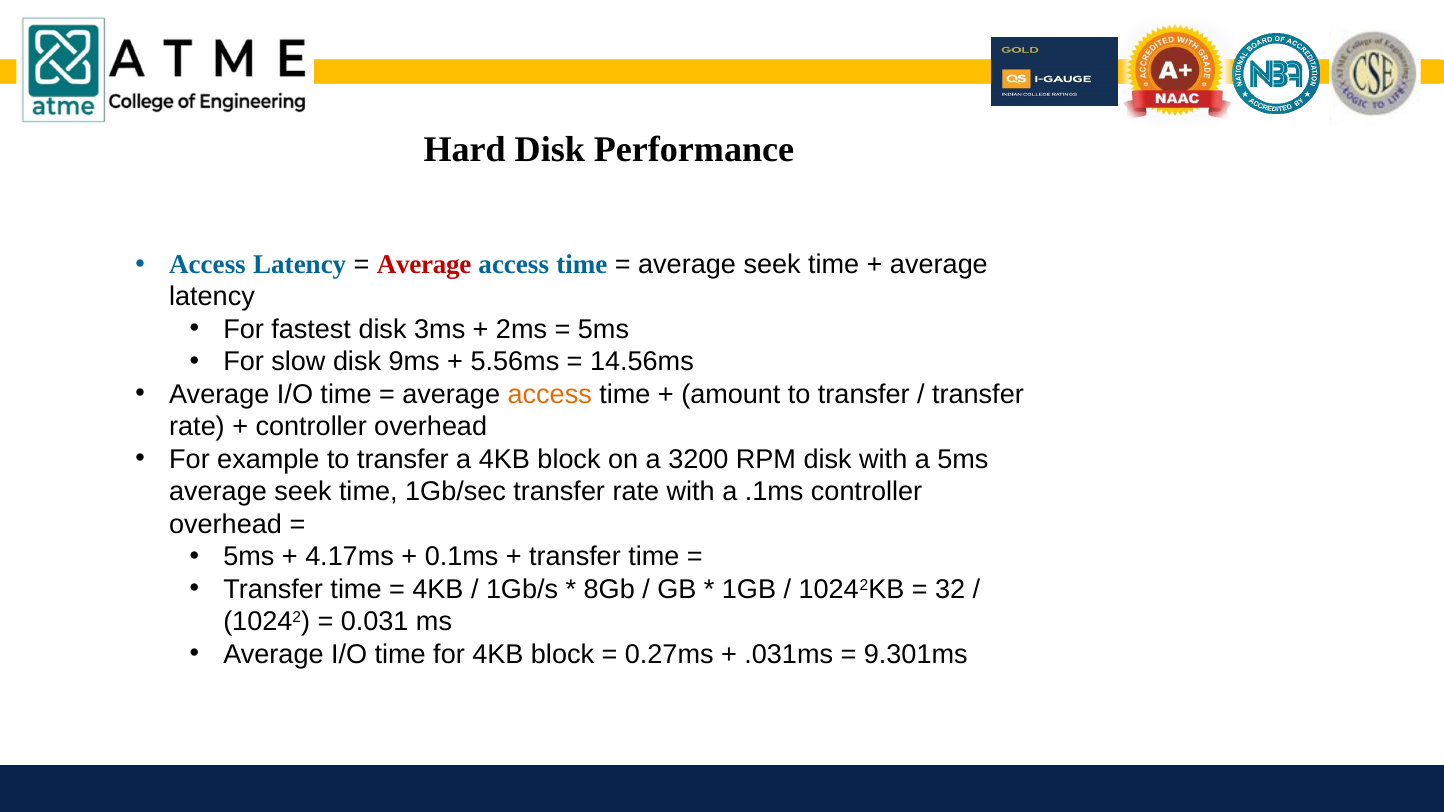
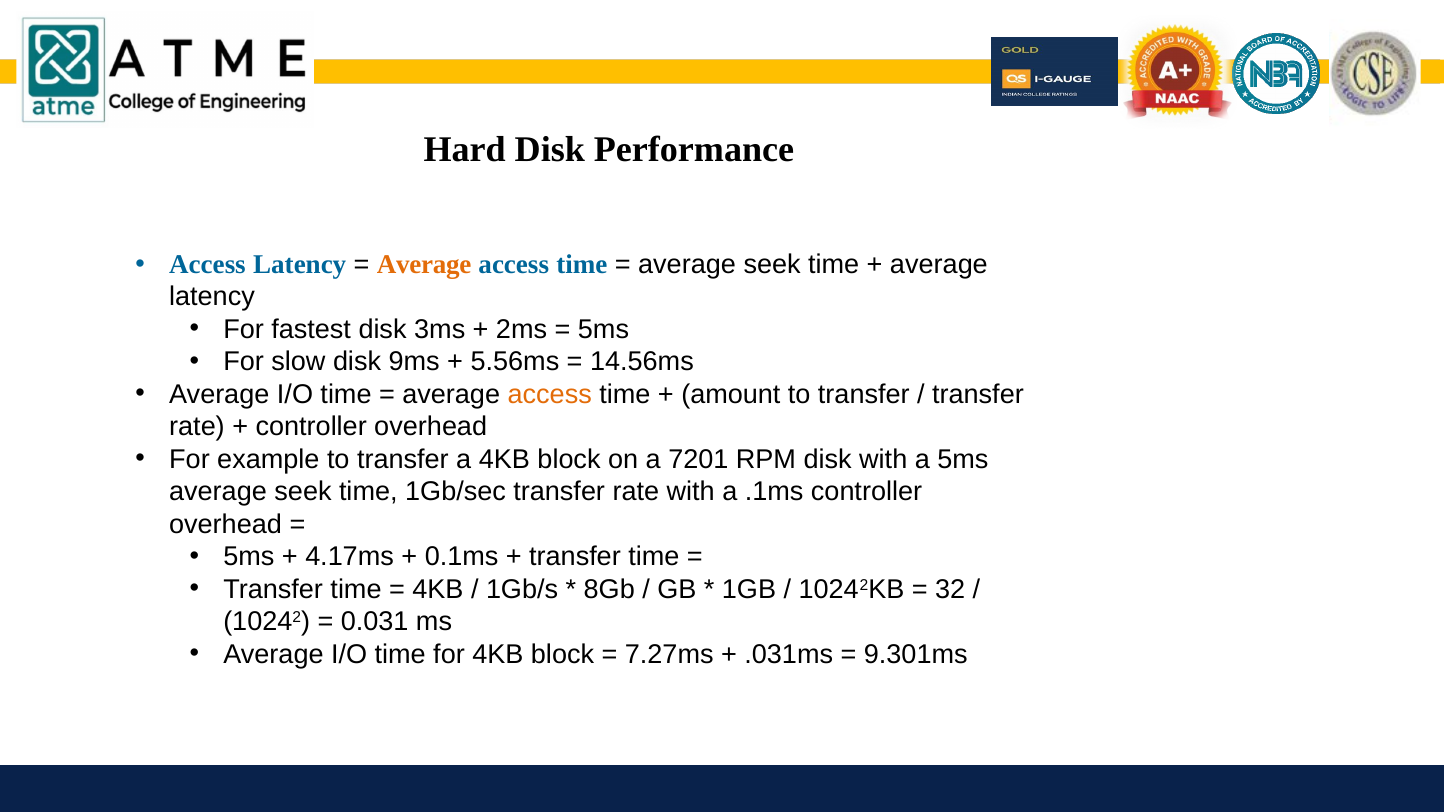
Average at (424, 265) colour: red -> orange
3200: 3200 -> 7201
0.27ms: 0.27ms -> 7.27ms
